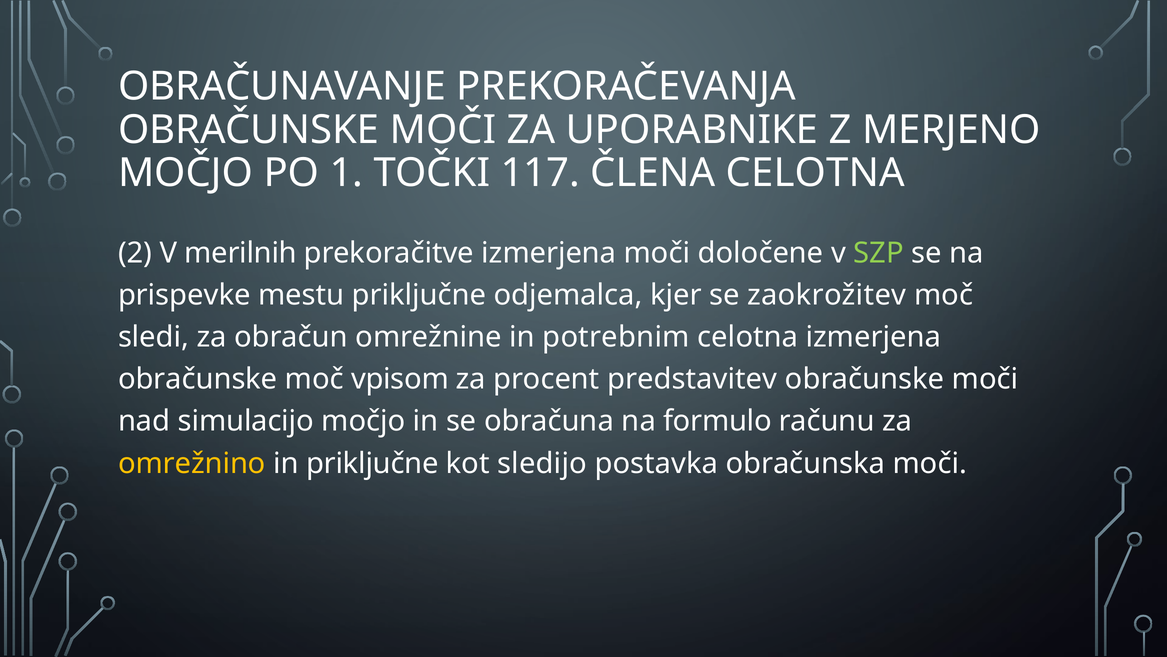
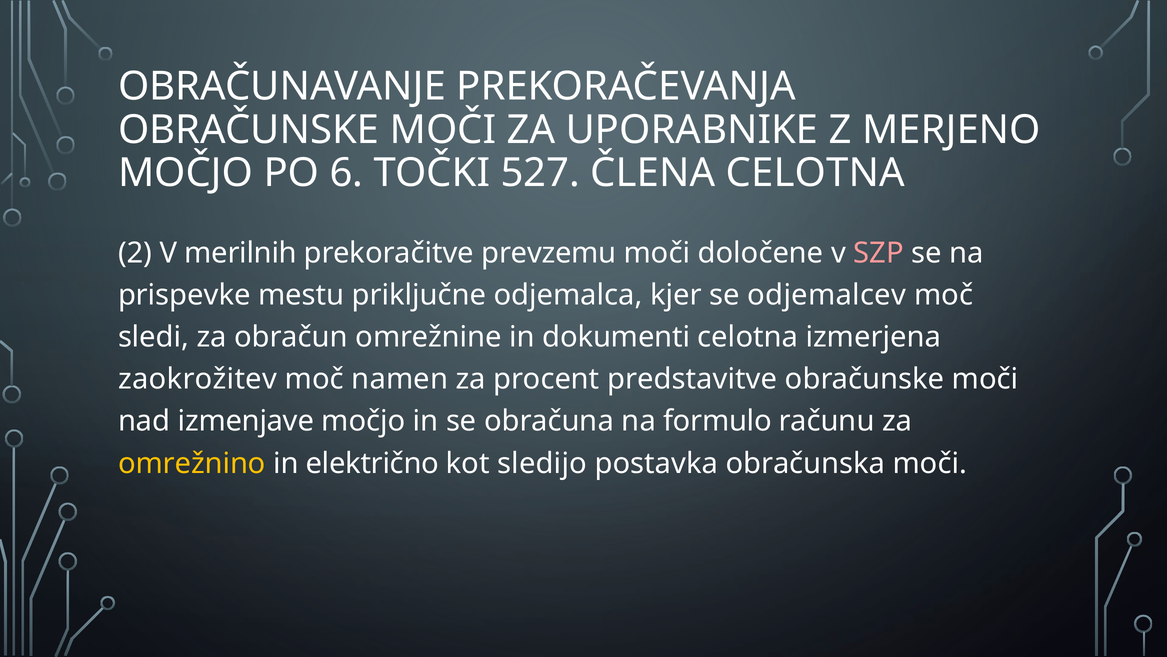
1: 1 -> 6
117: 117 -> 527
prekoračitve izmerjena: izmerjena -> prevzemu
SZP colour: light green -> pink
zaokrožitev: zaokrožitev -> odjemalcev
potrebnim: potrebnim -> dokumenti
obračunske at (198, 379): obračunske -> zaokrožitev
vpisom: vpisom -> namen
predstavitev: predstavitev -> predstavitve
simulacijo: simulacijo -> izmenjave
in priključne: priključne -> električno
